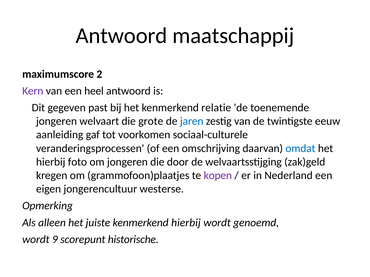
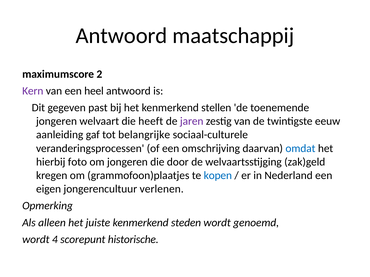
relatie: relatie -> stellen
grote: grote -> heeft
jaren colour: blue -> purple
voorkomen: voorkomen -> belangrijke
kopen colour: purple -> blue
westerse: westerse -> verlenen
kenmerkend hierbij: hierbij -> steden
9: 9 -> 4
